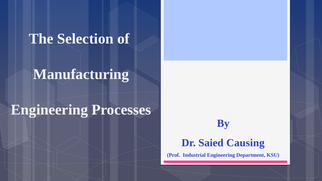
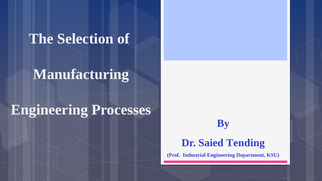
Causing: Causing -> Tending
